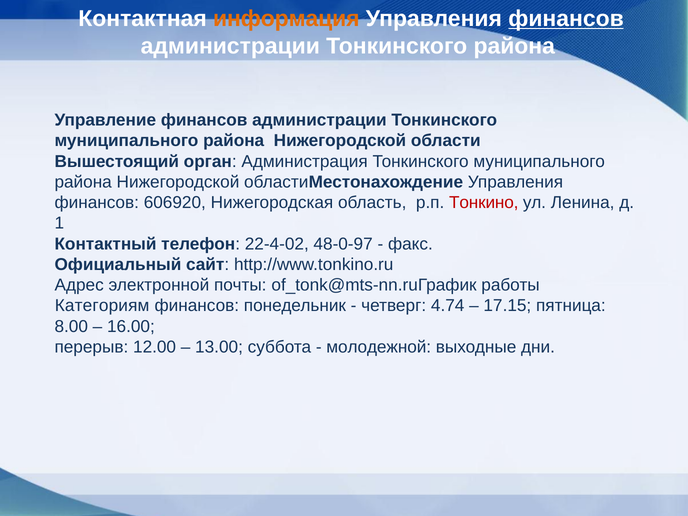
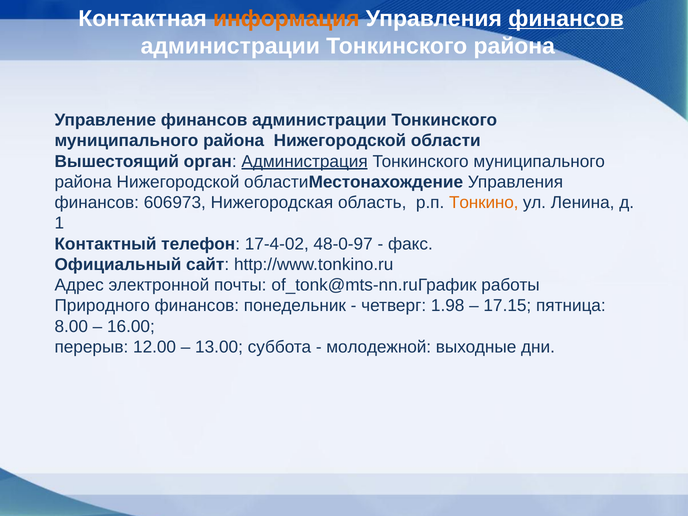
Администрация underline: none -> present
606920: 606920 -> 606973
Тонкино colour: red -> orange
22-4-02: 22-4-02 -> 17-4-02
Категориям: Категориям -> Природного
4.74: 4.74 -> 1.98
